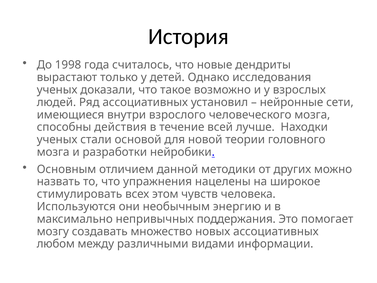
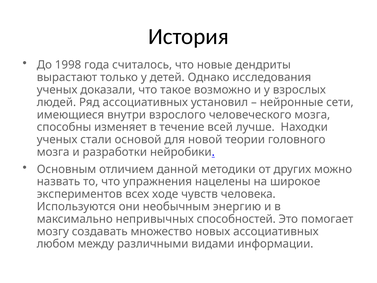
действия: действия -> изменяет
стимулировать: стимулировать -> экспериментов
этом: этом -> ходе
поддержания: поддержания -> способностей
